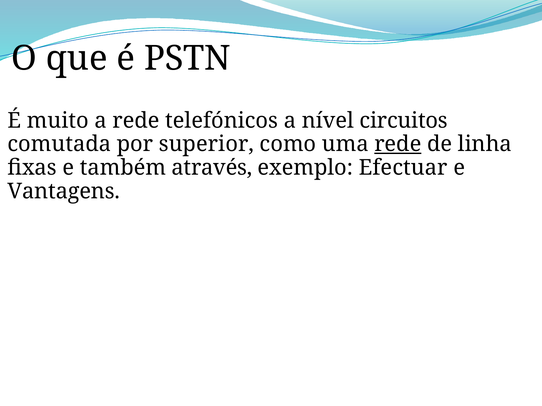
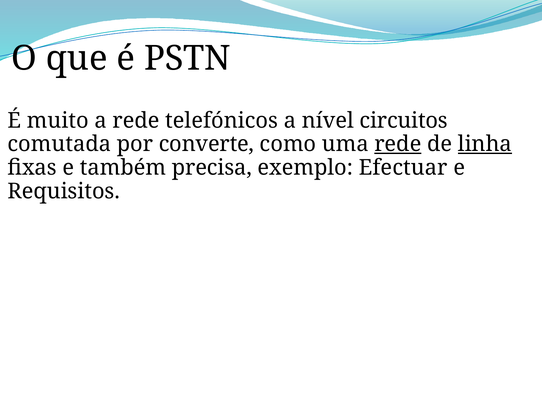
superior: superior -> converte
linha underline: none -> present
através: através -> precisa
Vantagens: Vantagens -> Requisitos
